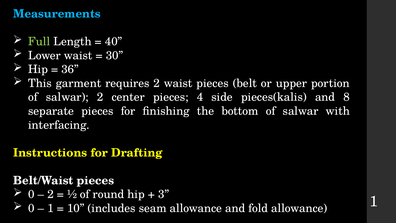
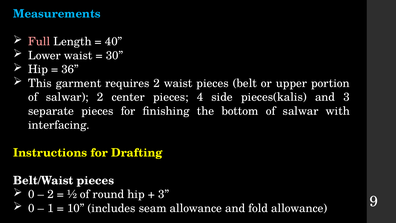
Full colour: light green -> pink
and 8: 8 -> 3
allowance 1: 1 -> 9
